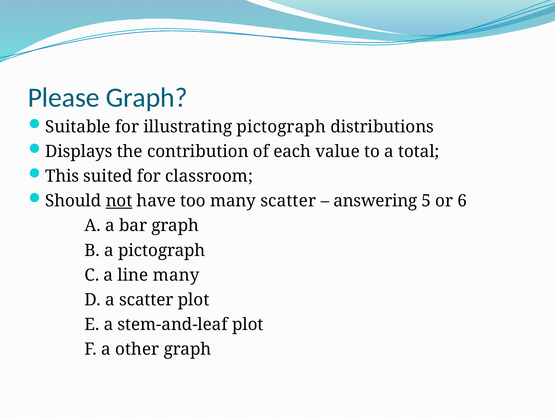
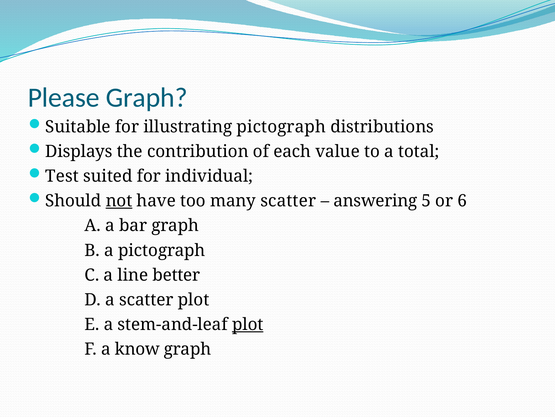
This: This -> Test
classroom: classroom -> individual
line many: many -> better
plot at (248, 324) underline: none -> present
other: other -> know
